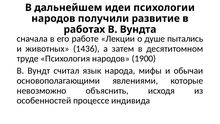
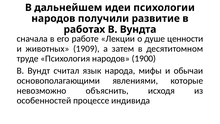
пытались: пытались -> ценности
1436: 1436 -> 1909
